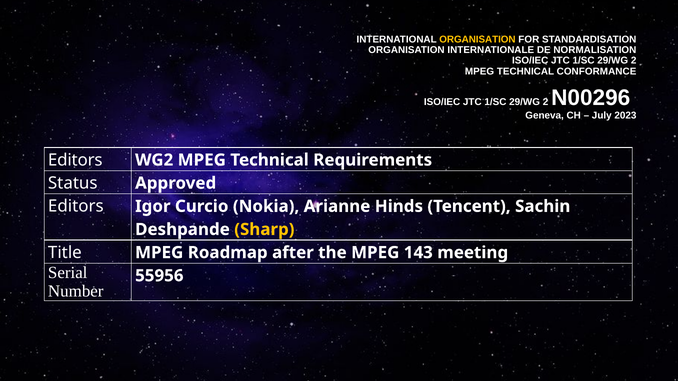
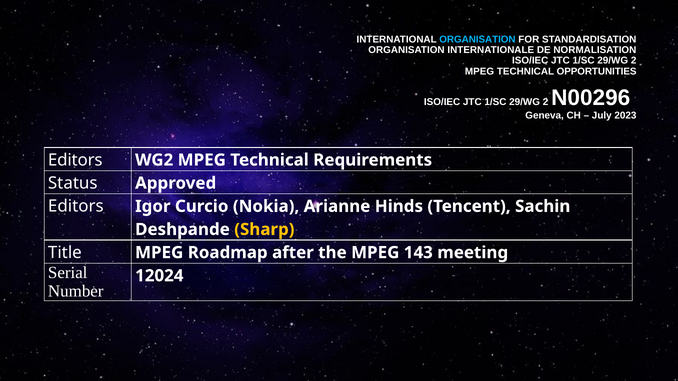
ORGANISATION at (477, 39) colour: yellow -> light blue
CONFORMANCE: CONFORMANCE -> OPPORTUNITIES
55956: 55956 -> 12024
